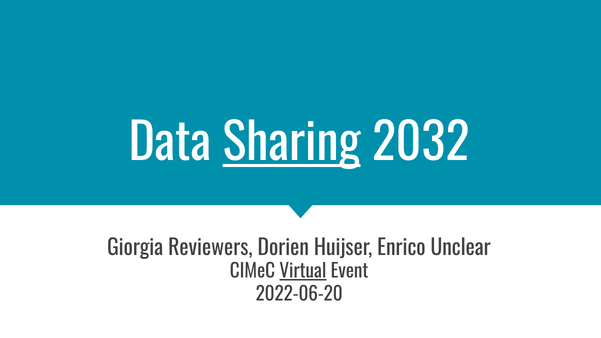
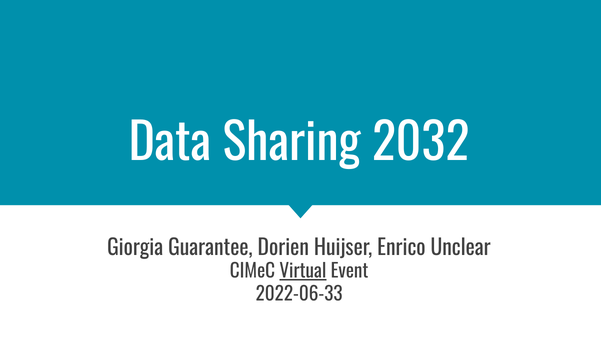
Sharing underline: present -> none
Reviewers: Reviewers -> Guarantee
2022-06-20: 2022-06-20 -> 2022-06-33
